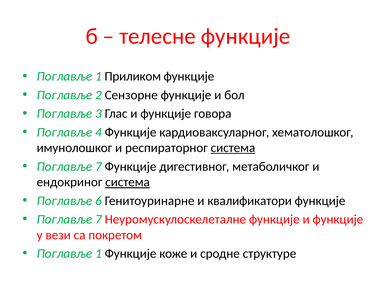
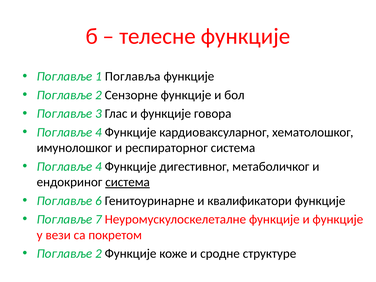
Приликом: Приликом -> Поглавља
система at (233, 148) underline: present -> none
7 at (98, 166): 7 -> 4
1 at (98, 254): 1 -> 2
